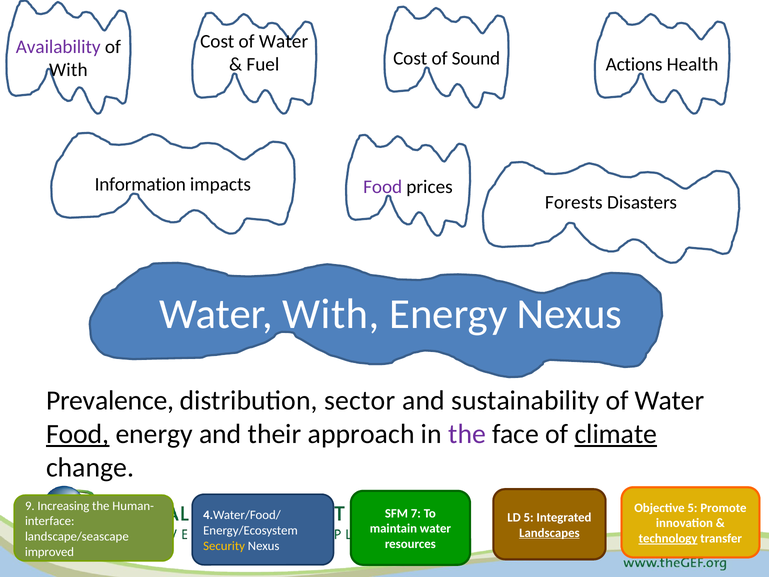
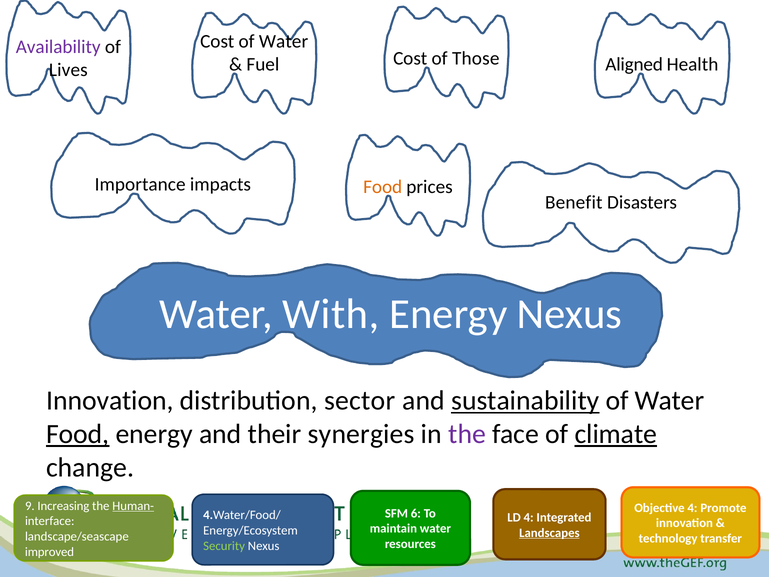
Sound: Sound -> Those
Actions: Actions -> Aligned
With at (68, 70): With -> Lives
Information: Information -> Importance
Food at (383, 187) colour: purple -> orange
Forests: Forests -> Benefit
Prevalence at (110, 401): Prevalence -> Innovation
sustainability underline: none -> present
approach: approach -> synergies
Human- underline: none -> present
Objective 5: 5 -> 4
7: 7 -> 6
LD 5: 5 -> 4
technology underline: present -> none
Security colour: yellow -> light green
